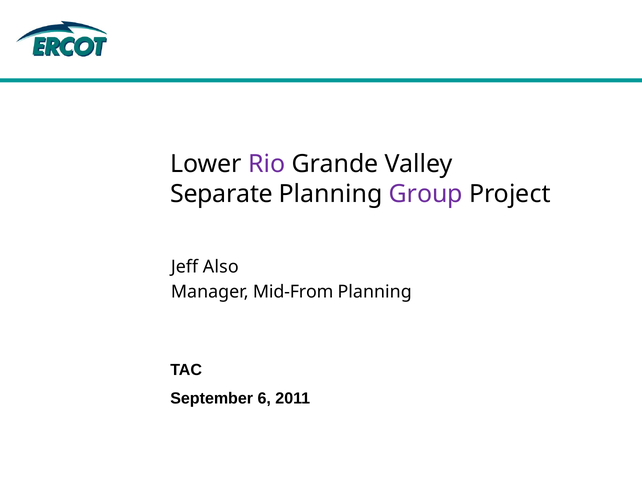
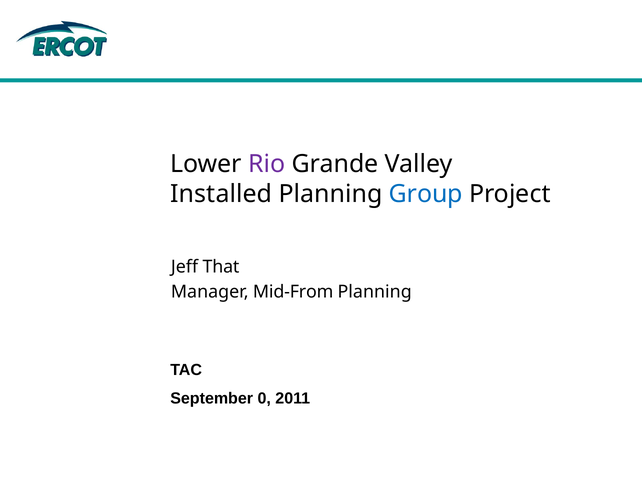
Separate: Separate -> Installed
Group colour: purple -> blue
Also: Also -> That
6: 6 -> 0
